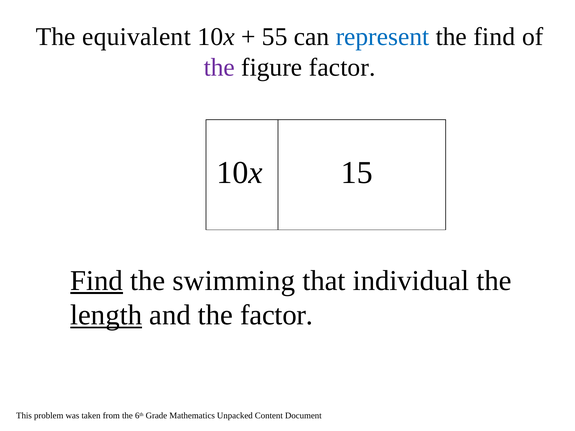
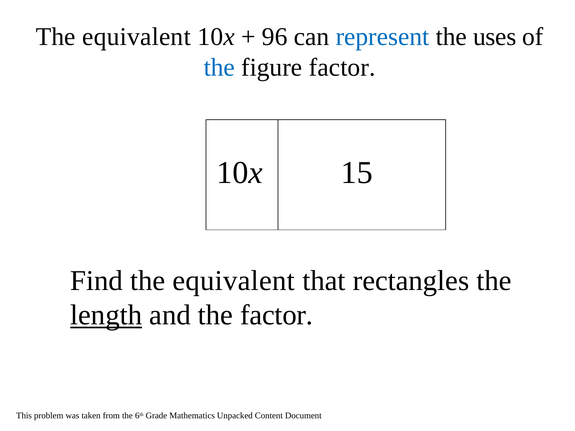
55: 55 -> 96
the find: find -> uses
the at (219, 67) colour: purple -> blue
Find at (97, 281) underline: present -> none
swimming at (234, 281): swimming -> equivalent
individual: individual -> rectangles
